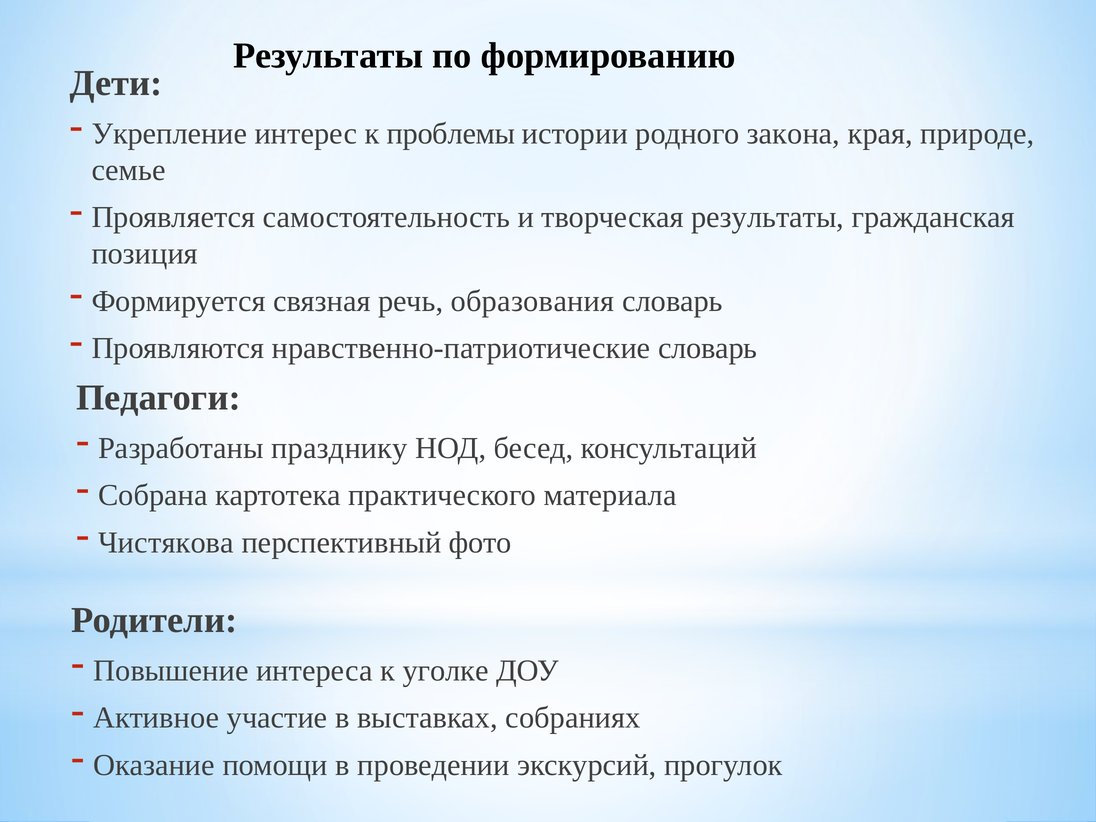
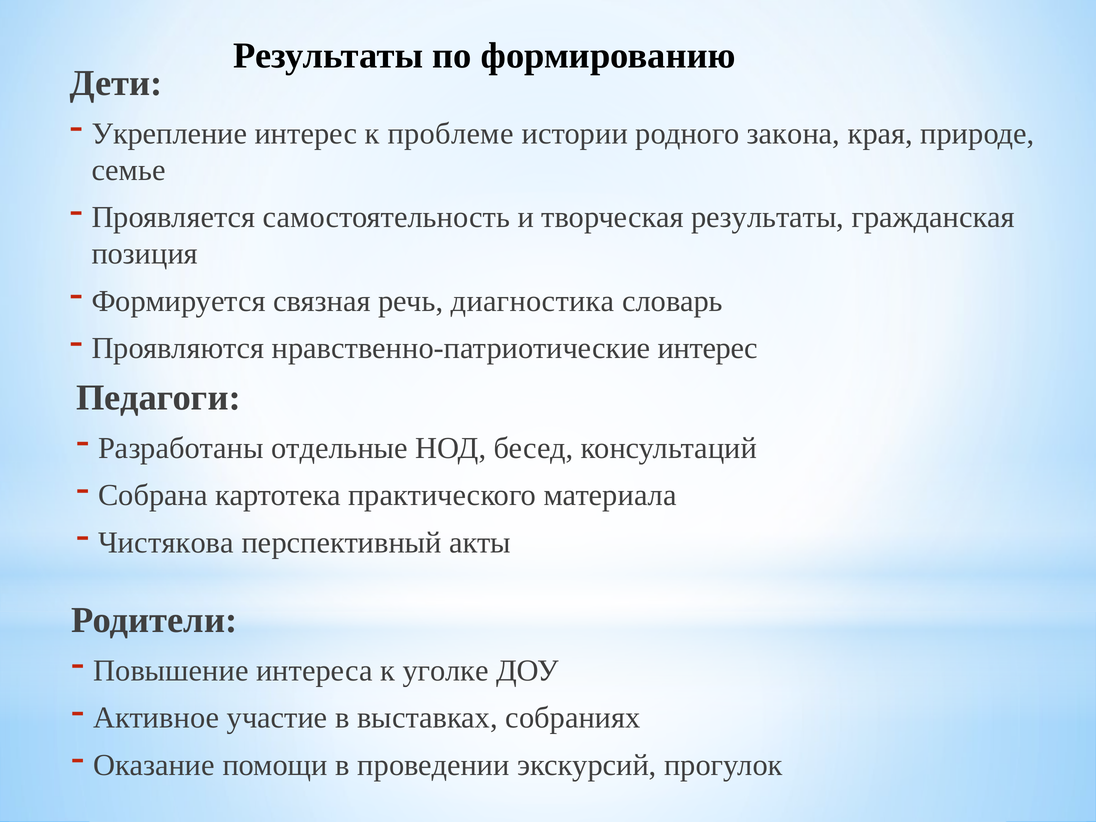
проблемы: проблемы -> проблеме
образования: образования -> диагностика
нравственно-патриотические словарь: словарь -> интерес
празднику: празднику -> отдельные
фото: фото -> акты
